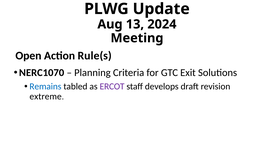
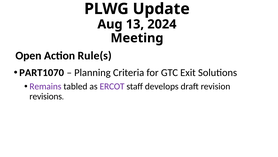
NERC1070: NERC1070 -> PART1070
Remains colour: blue -> purple
extreme: extreme -> revisions
